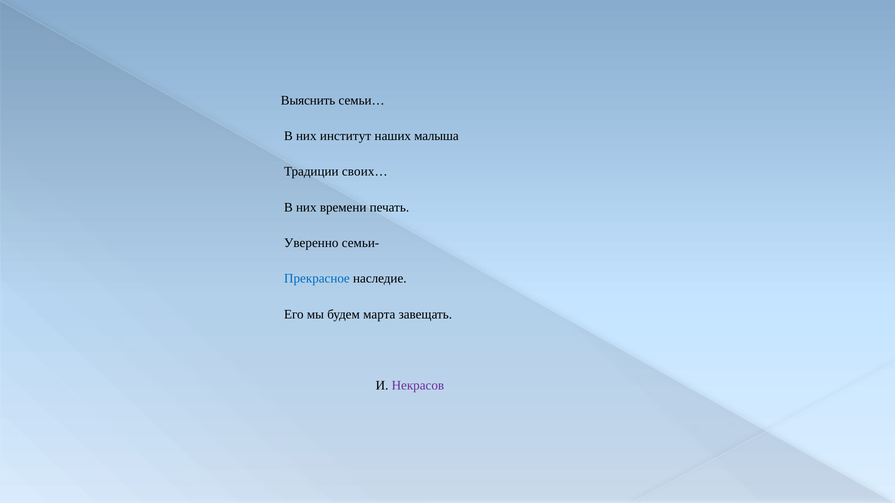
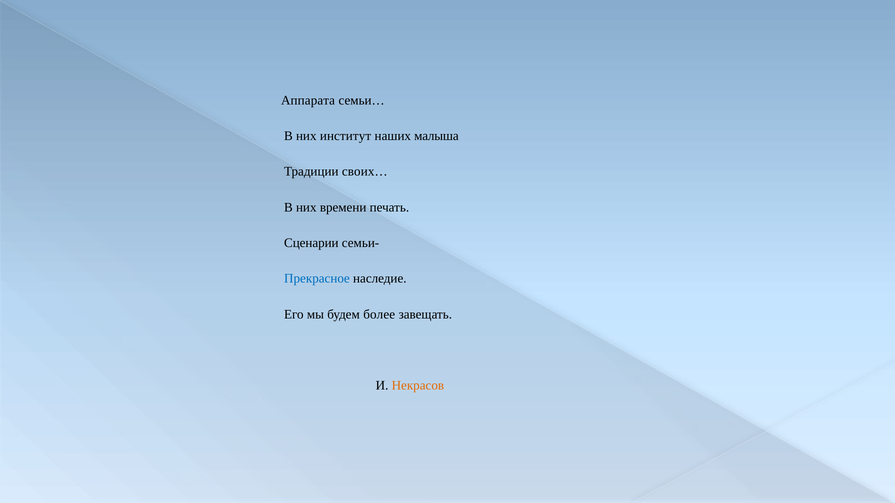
Выяснить: Выяснить -> Аппарата
Уверенно: Уверенно -> Сценарии
марта: марта -> более
Некрасов colour: purple -> orange
